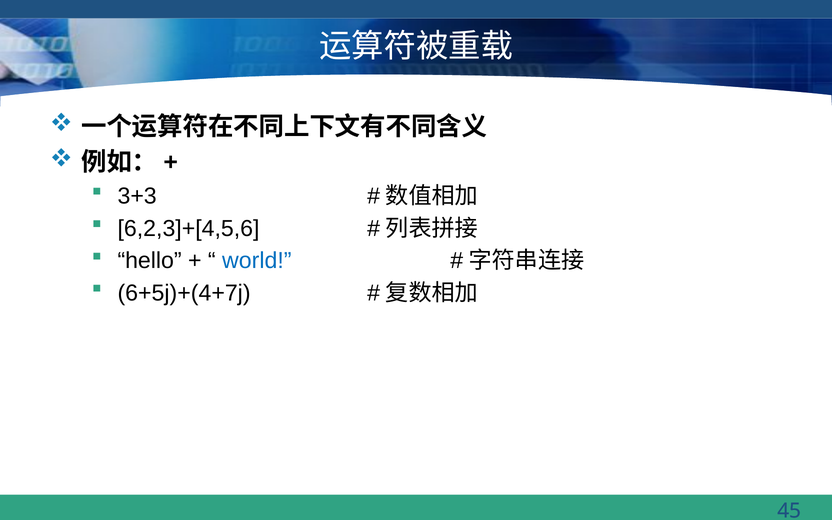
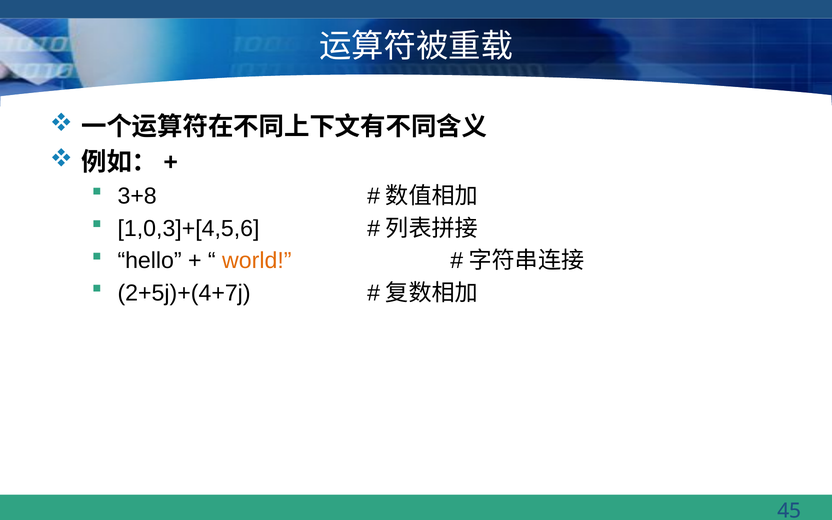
3+3: 3+3 -> 3+8
6,2,3]+[4,5,6: 6,2,3]+[4,5,6 -> 1,0,3]+[4,5,6
world colour: blue -> orange
6+5j)+(4+7j: 6+5j)+(4+7j -> 2+5j)+(4+7j
